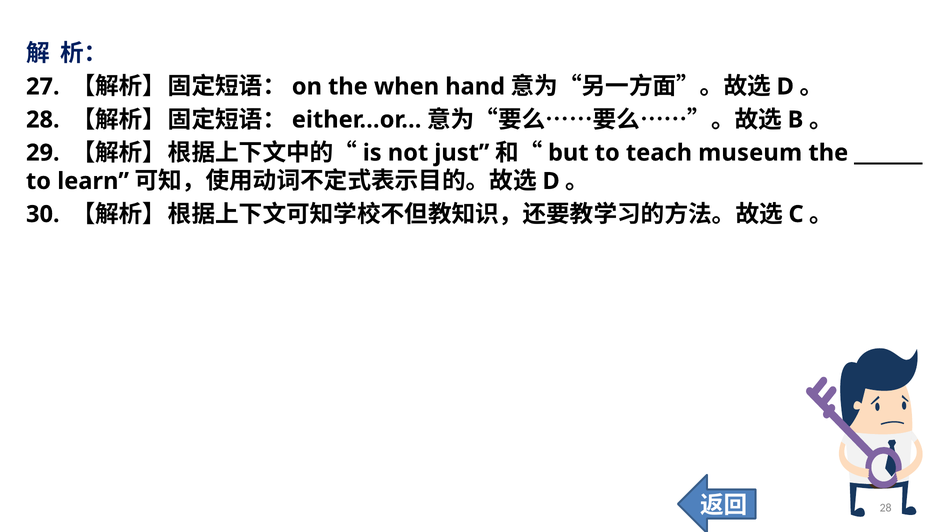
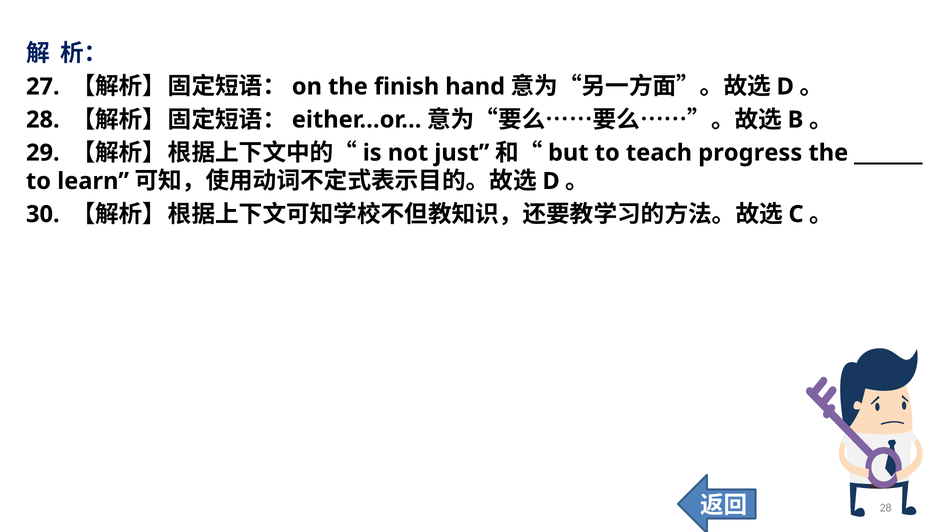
when: when -> finish
museum: museum -> progress
